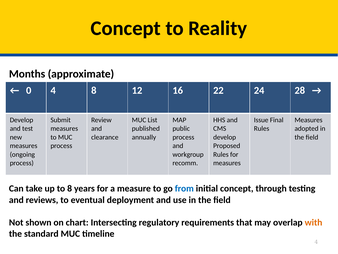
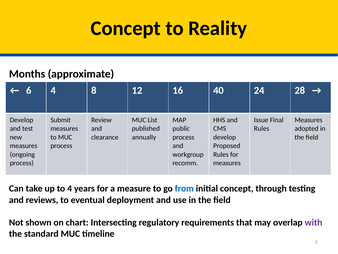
0: 0 -> 6
22: 22 -> 40
to 8: 8 -> 4
with colour: orange -> purple
